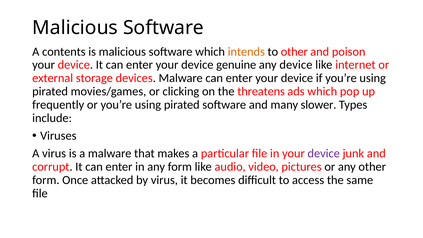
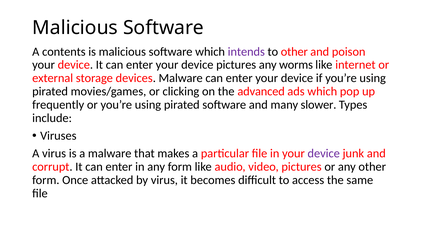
intends colour: orange -> purple
device genuine: genuine -> pictures
any device: device -> worms
threatens: threatens -> advanced
